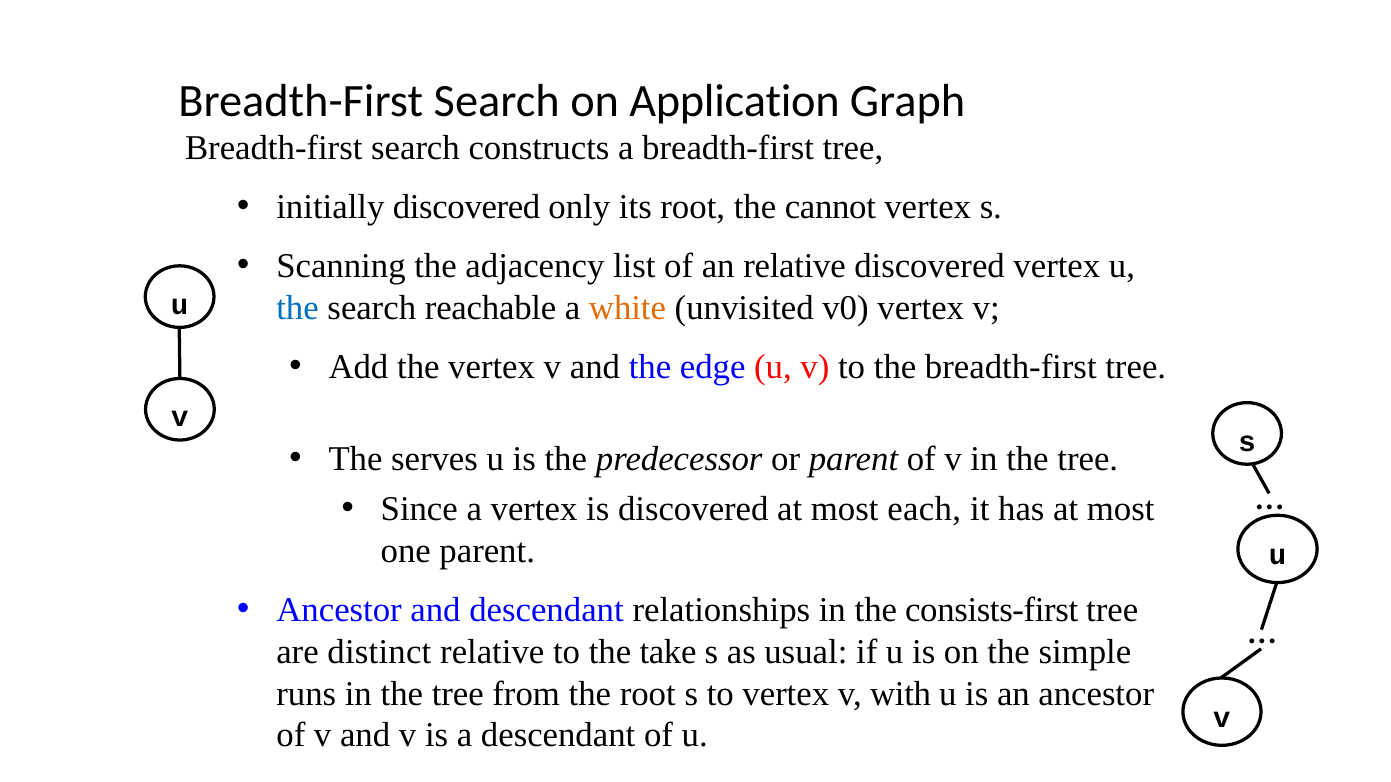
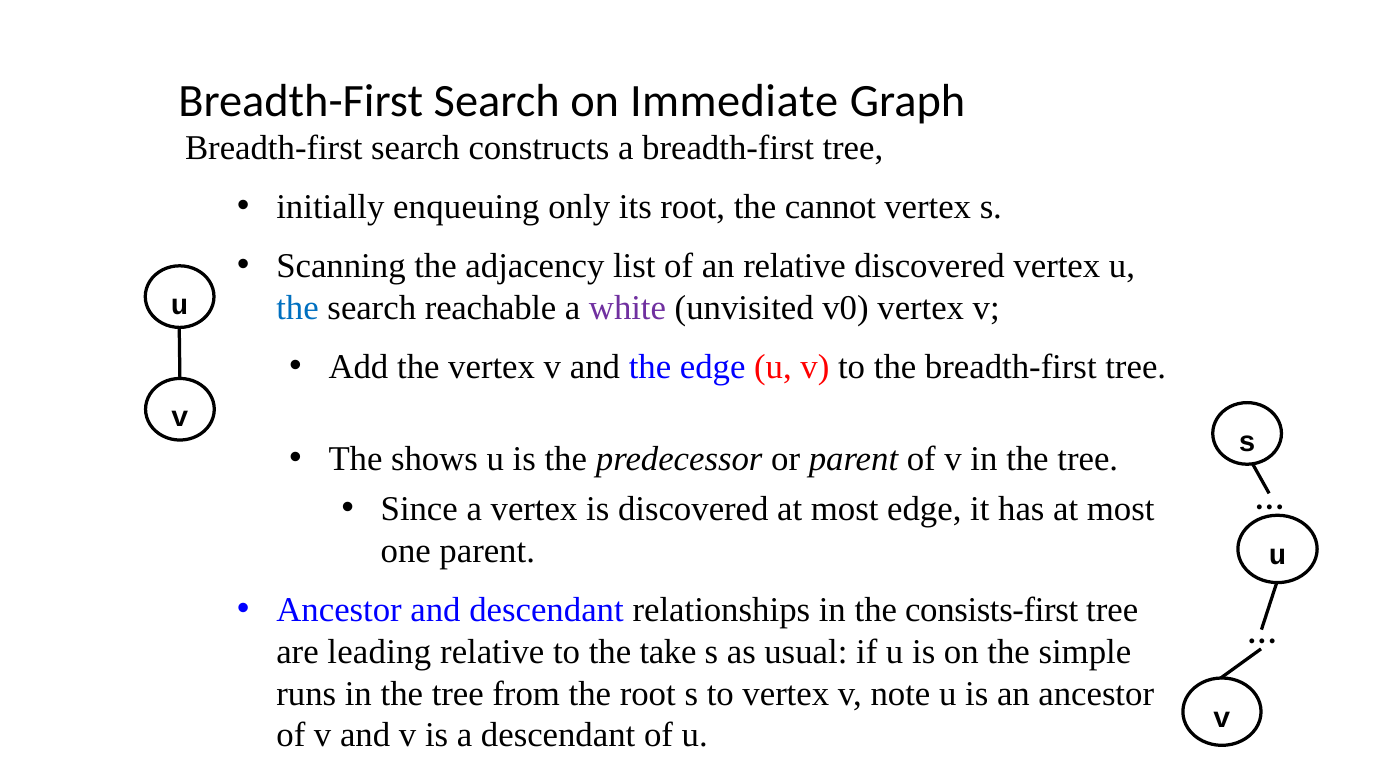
Application: Application -> Immediate
initially discovered: discovered -> enqueuing
white colour: orange -> purple
serves: serves -> shows
most each: each -> edge
distinct: distinct -> leading
with: with -> note
